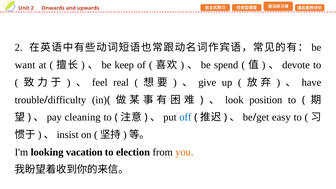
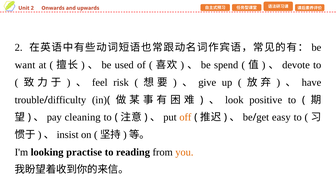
keep: keep -> used
real: real -> risk
position: position -> positive
off colour: blue -> orange
vacation: vacation -> practise
election: election -> reading
